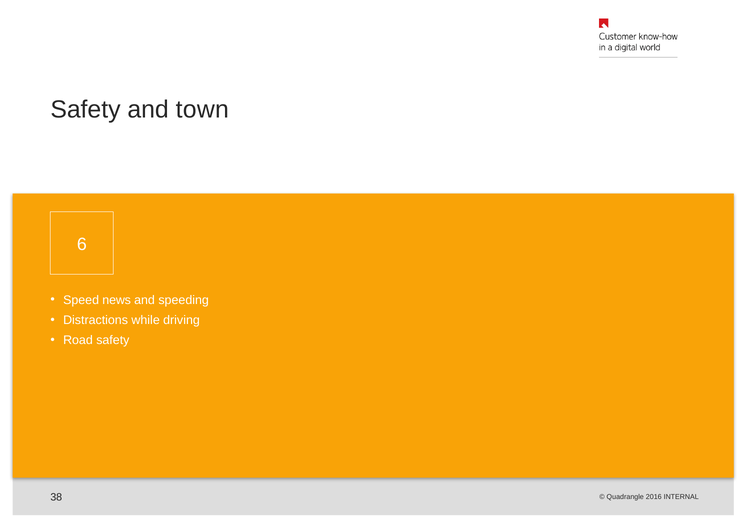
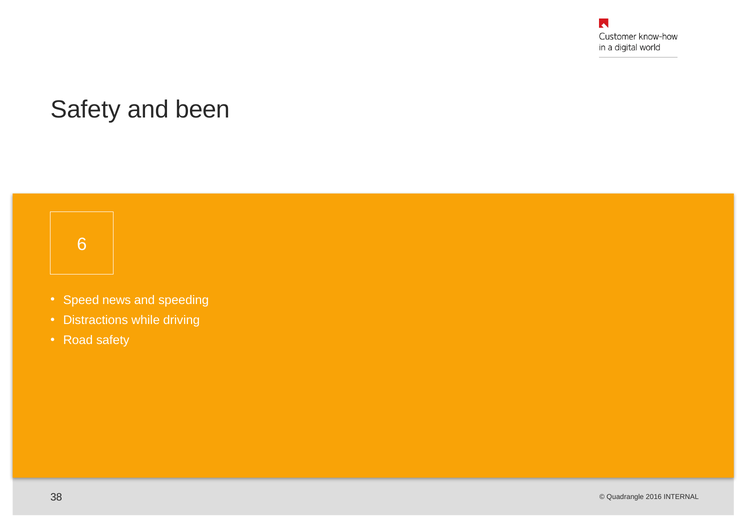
town: town -> been
